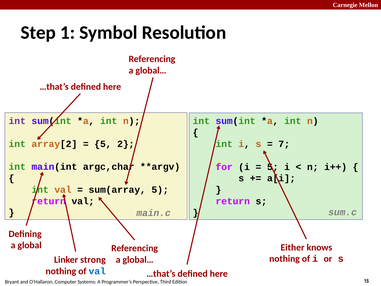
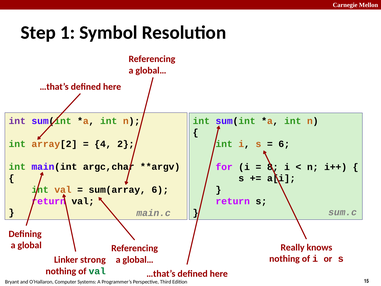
5 at (103, 144): 5 -> 4
7 at (284, 144): 7 -> 6
5 at (273, 167): 5 -> 8
sum(array 5: 5 -> 6
Either: Either -> Really
val at (97, 271) colour: blue -> green
